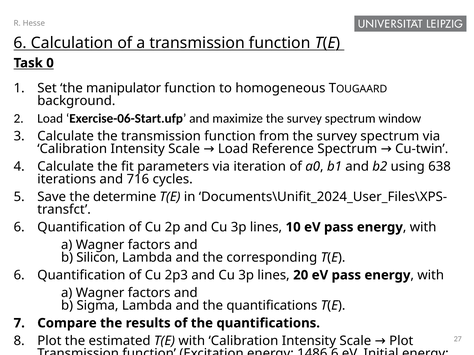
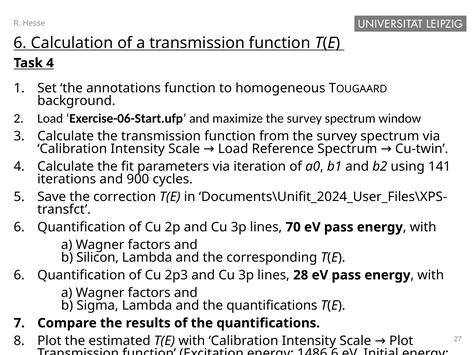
Task 0: 0 -> 4
manipulator: manipulator -> annotations
638: 638 -> 141
716: 716 -> 900
determine: determine -> correction
10: 10 -> 70
20: 20 -> 28
